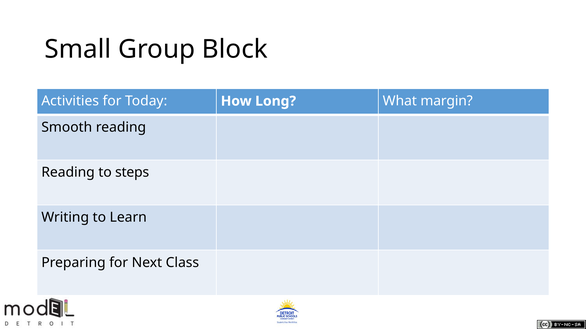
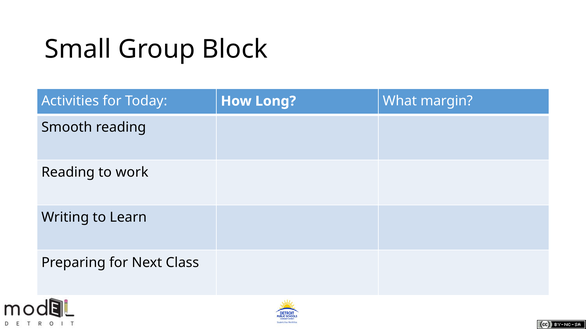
steps: steps -> work
